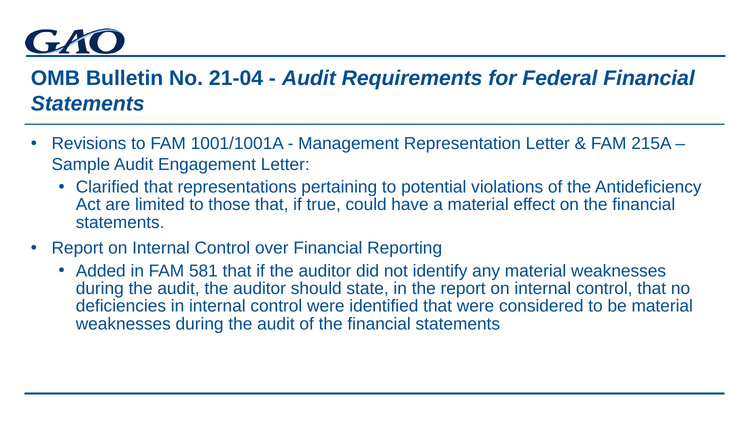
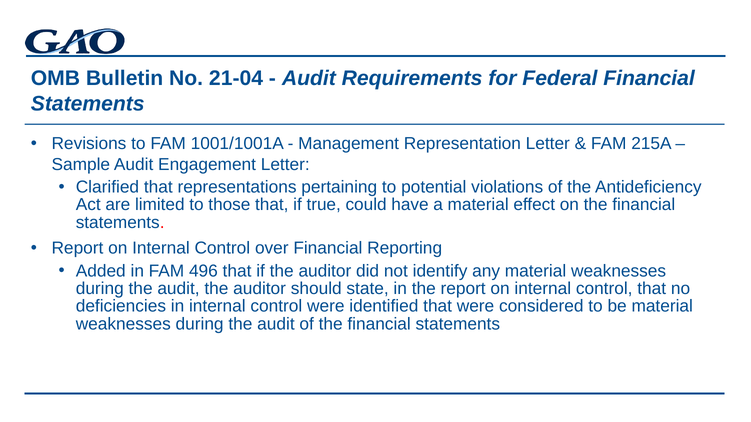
581: 581 -> 496
